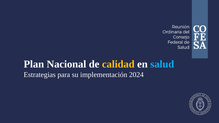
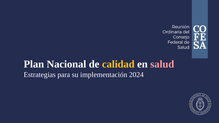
salud colour: light blue -> pink
